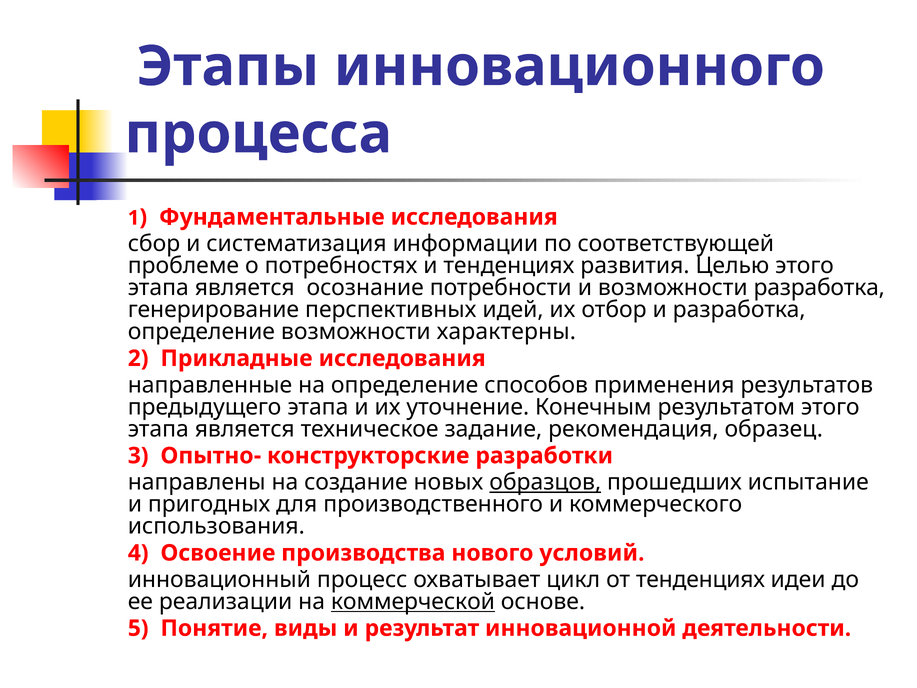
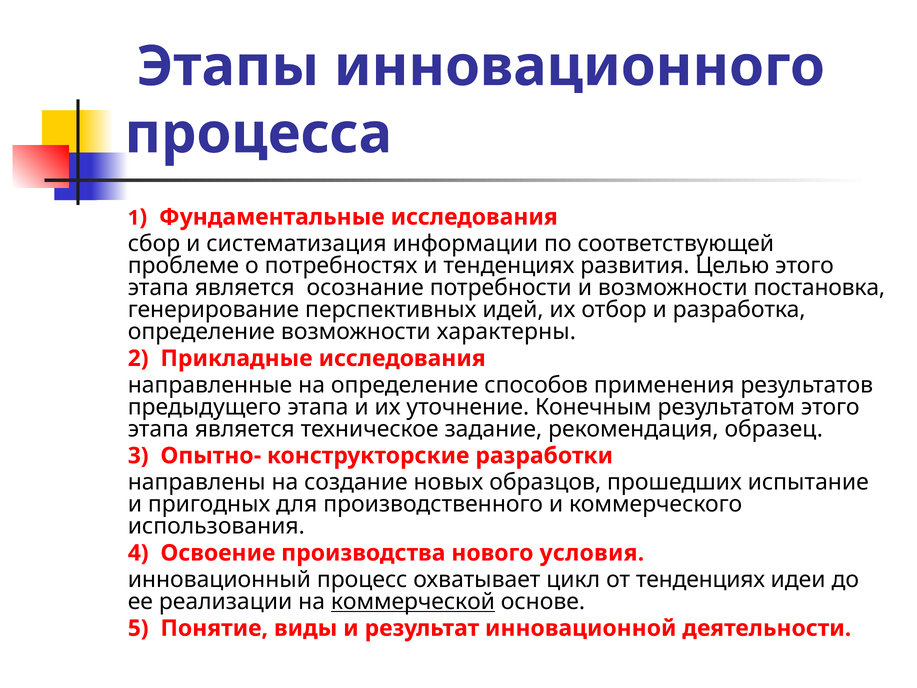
возможности разработка: разработка -> постановка
образцов underline: present -> none
условий: условий -> условия
